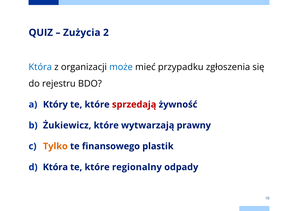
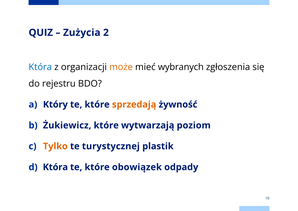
może colour: blue -> orange
przypadku: przypadku -> wybranych
sprzedają colour: red -> orange
prawny: prawny -> poziom
finansowego: finansowego -> turystycznej
regionalny: regionalny -> obowiązek
